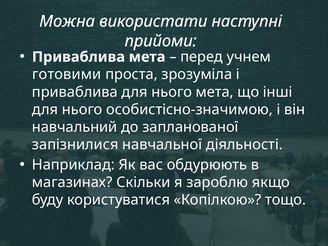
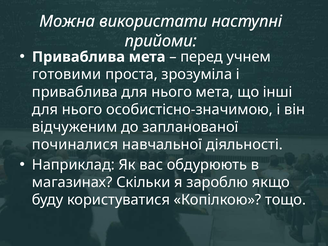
навчальний: навчальний -> відчуженим
запізнилися: запізнилися -> починалися
